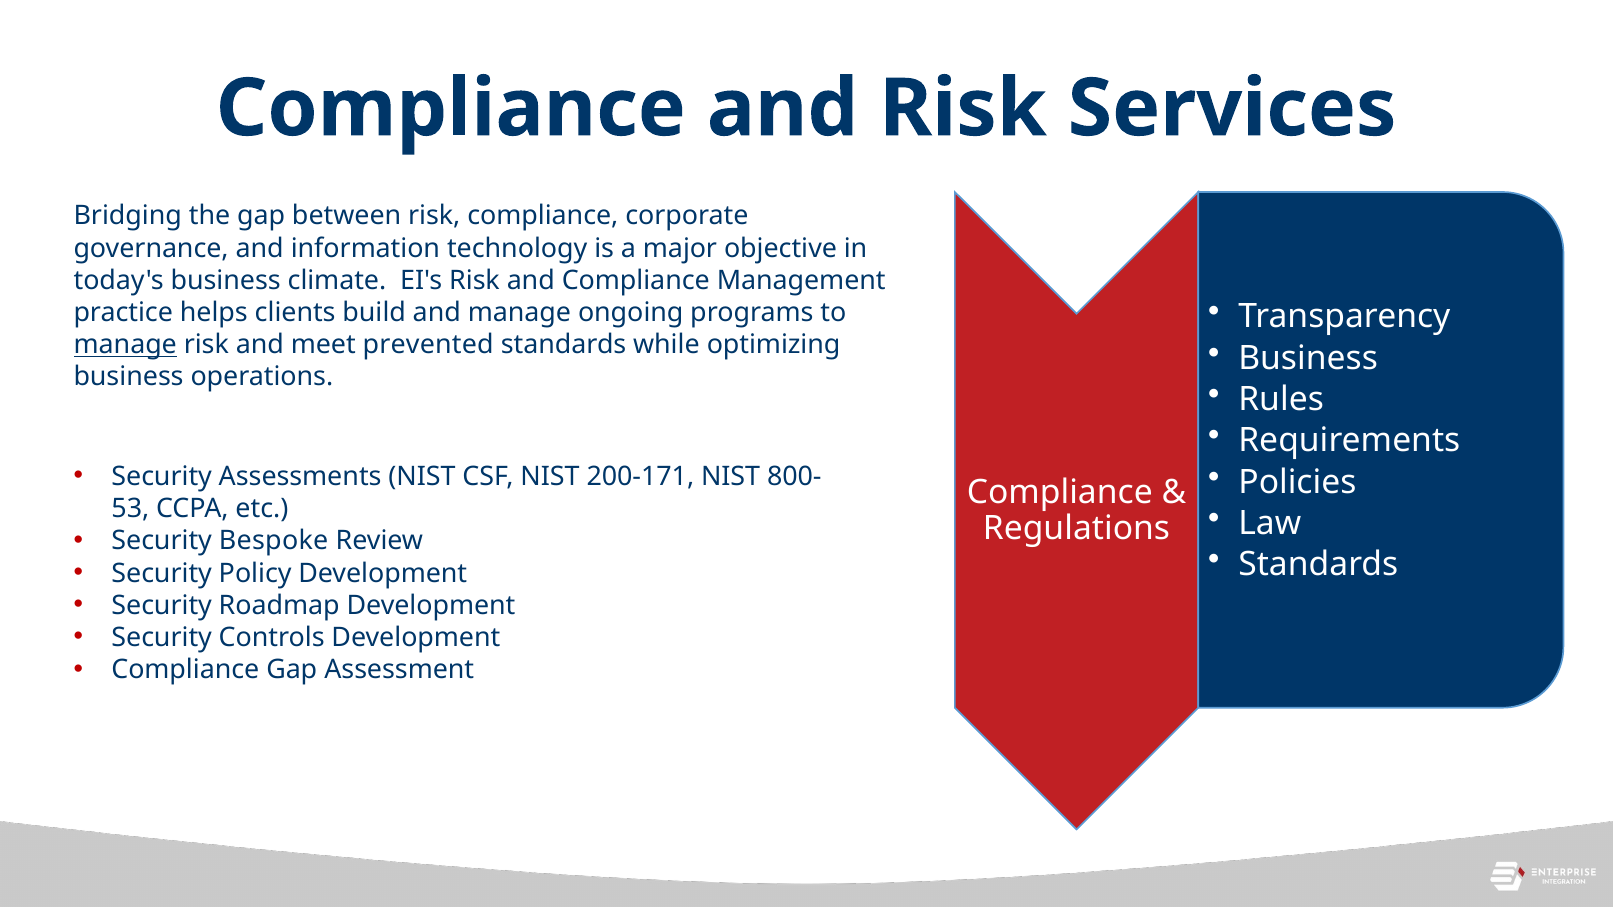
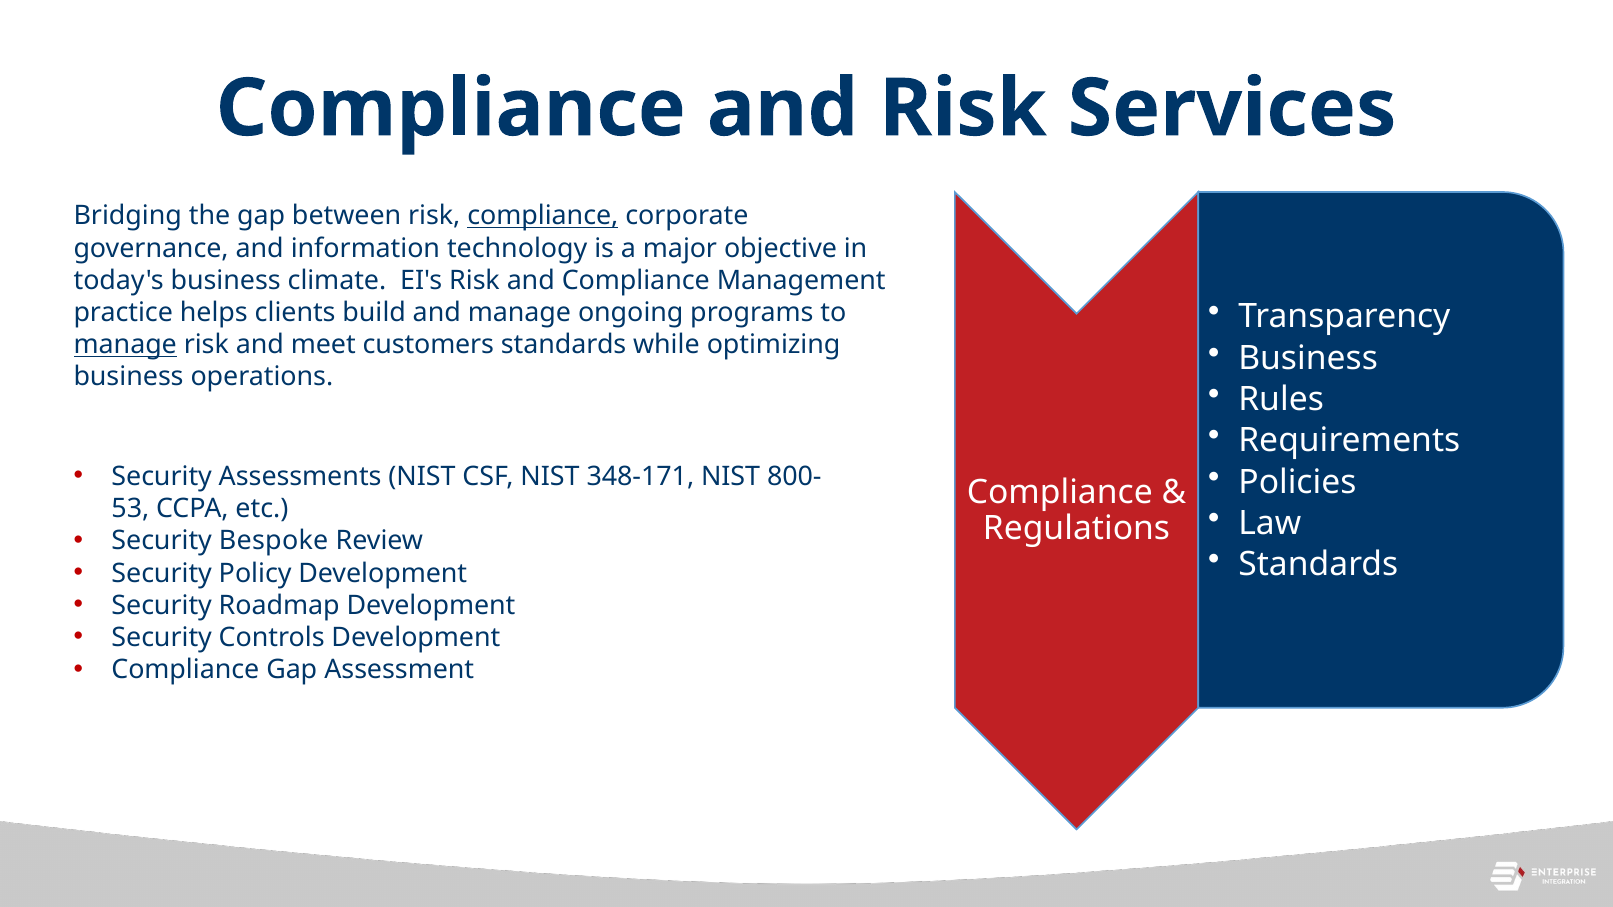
compliance at (543, 216) underline: none -> present
prevented: prevented -> customers
200-171: 200-171 -> 348-171
